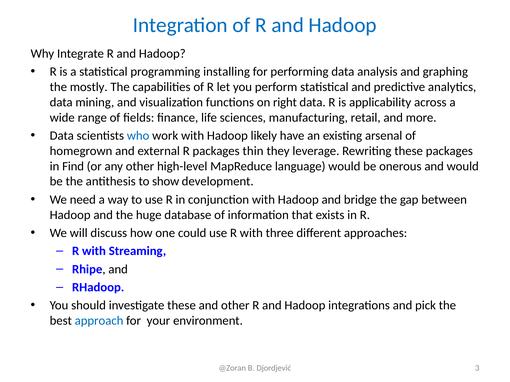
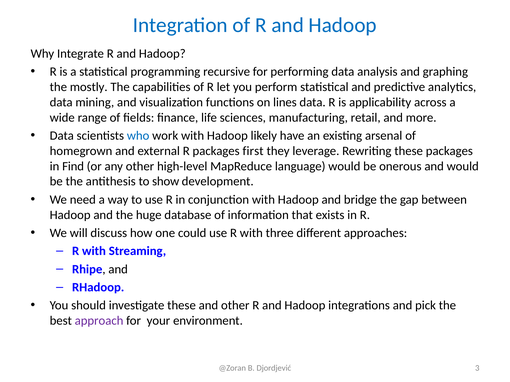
installing: installing -> recursive
right: right -> lines
thin: thin -> first
approach colour: blue -> purple
